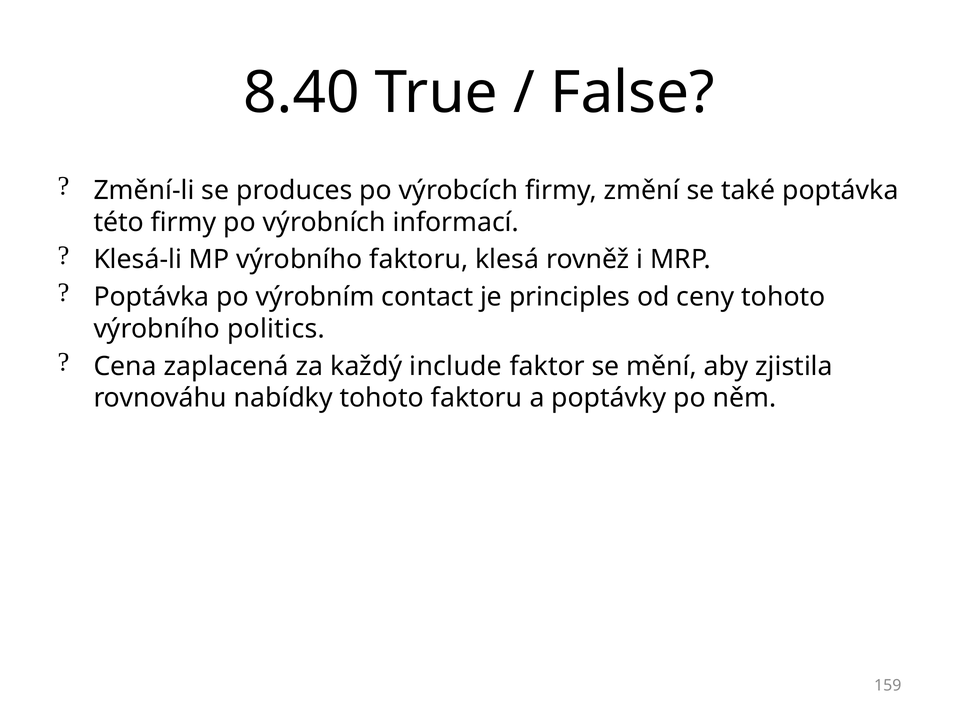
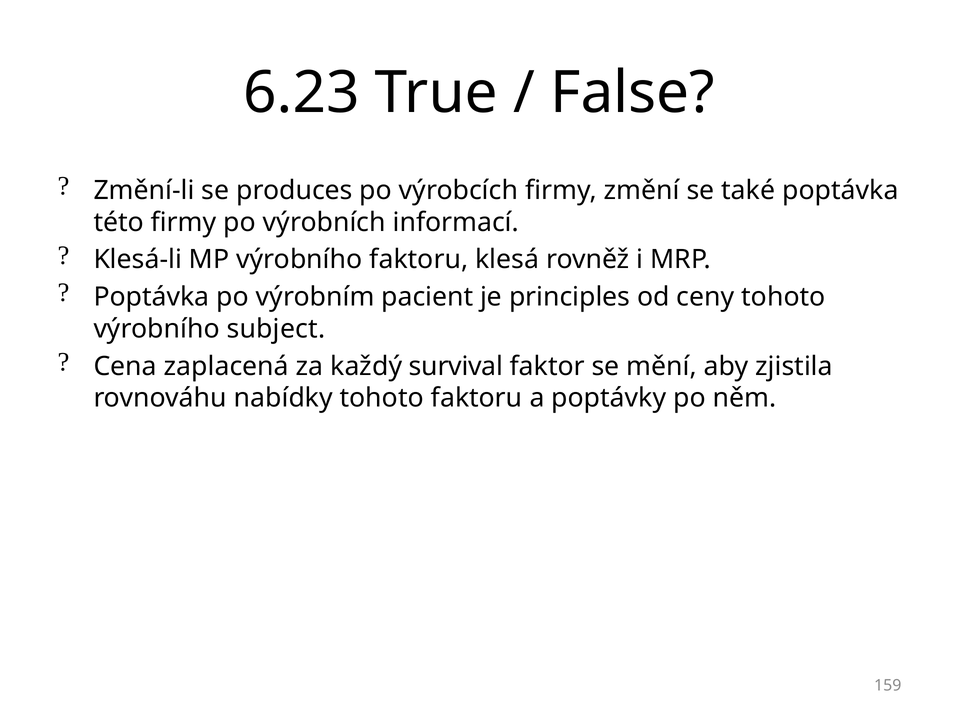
8.40: 8.40 -> 6.23
contact: contact -> pacient
politics: politics -> subject
include: include -> survival
